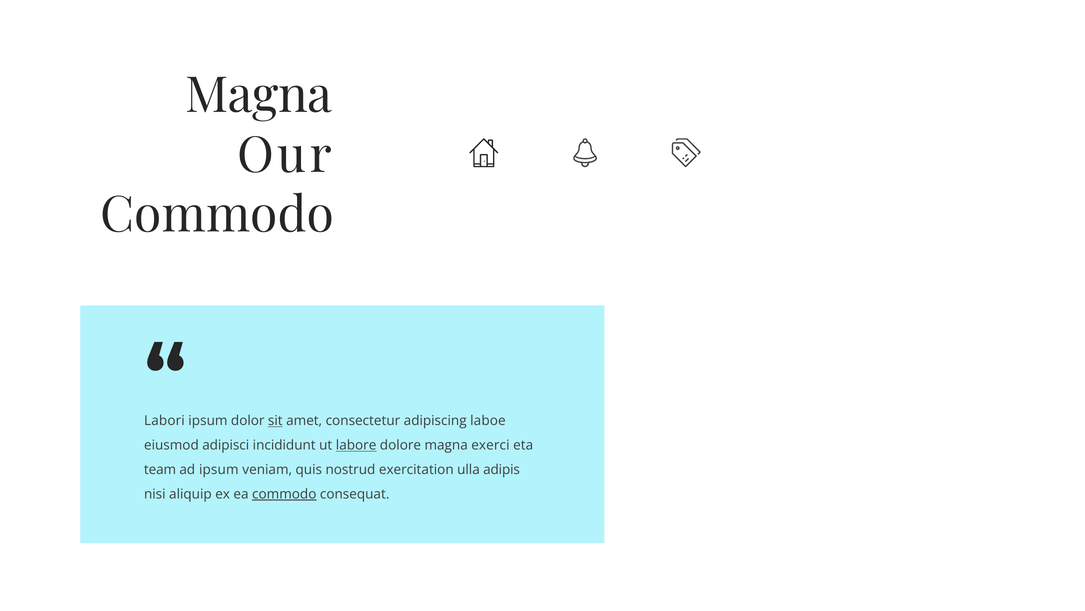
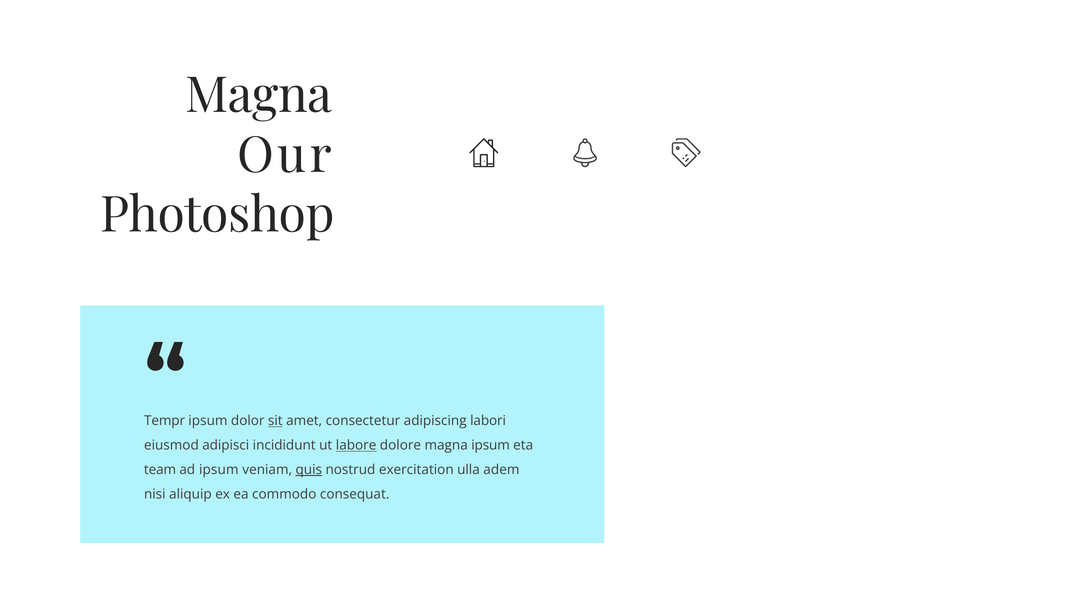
Commodo at (217, 215): Commodo -> Photoshop
Labori: Labori -> Tempr
laboe: laboe -> labori
magna exerci: exerci -> ipsum
quis underline: none -> present
adipis: adipis -> adem
commodo at (284, 494) underline: present -> none
